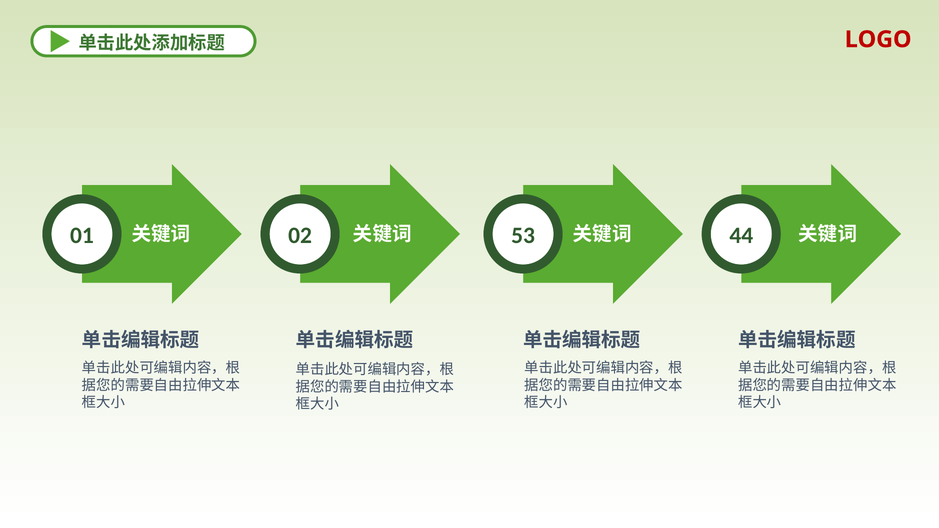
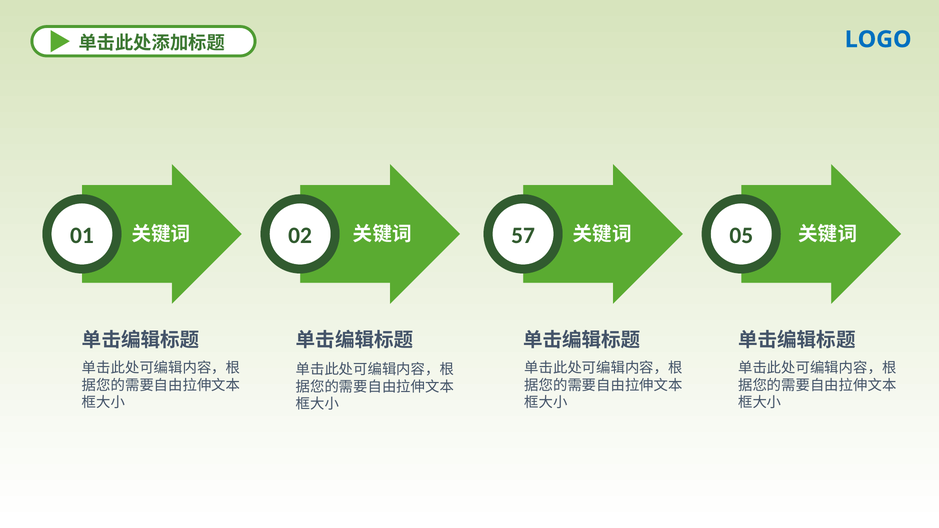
LOGO colour: red -> blue
53: 53 -> 57
44: 44 -> 05
